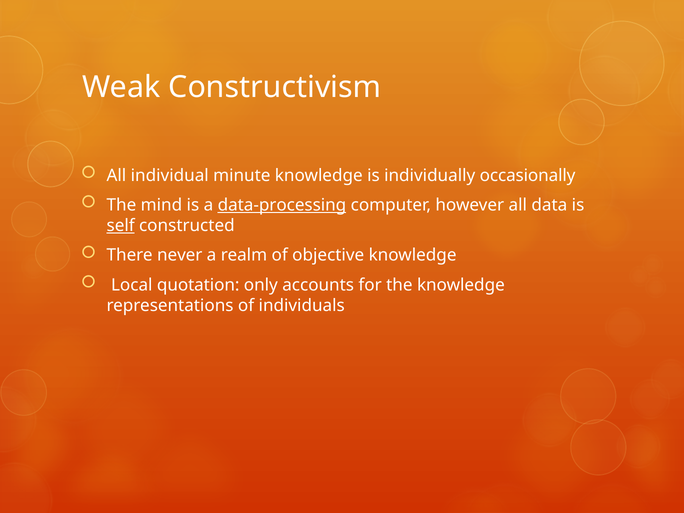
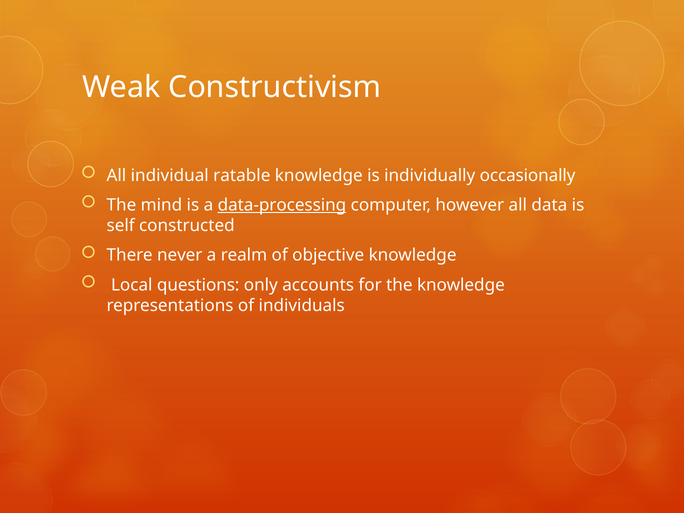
minute: minute -> ratable
self underline: present -> none
quotation: quotation -> questions
